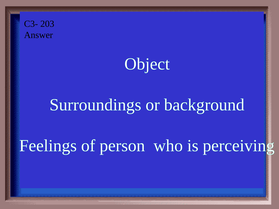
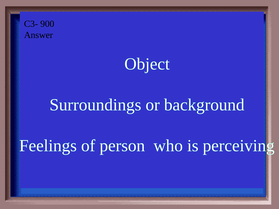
203: 203 -> 900
